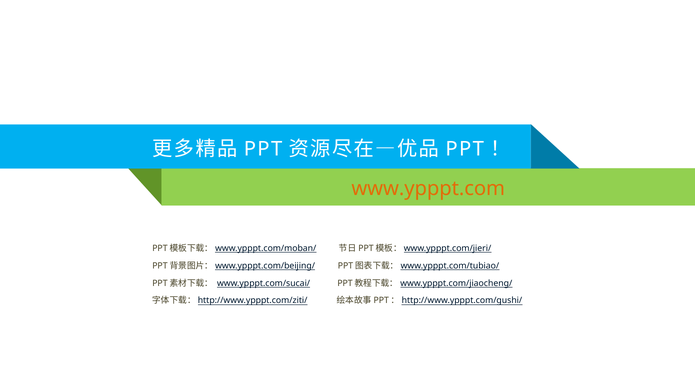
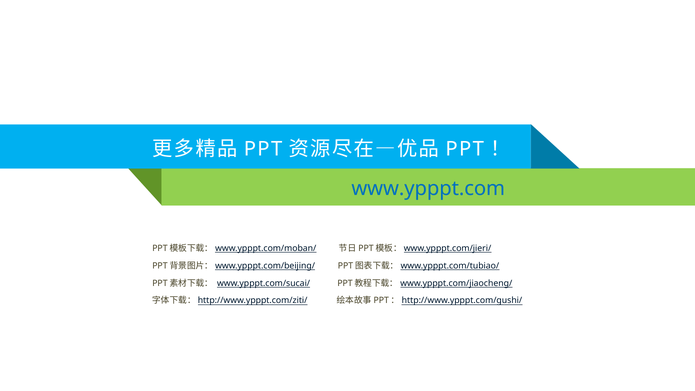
www.ypppt.com colour: orange -> blue
